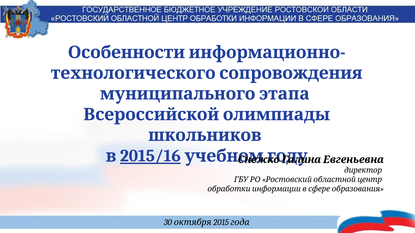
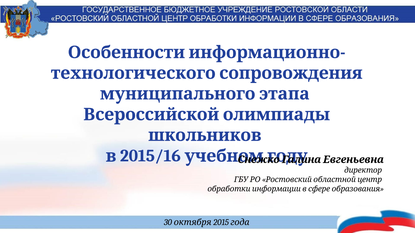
2015/16 underline: present -> none
